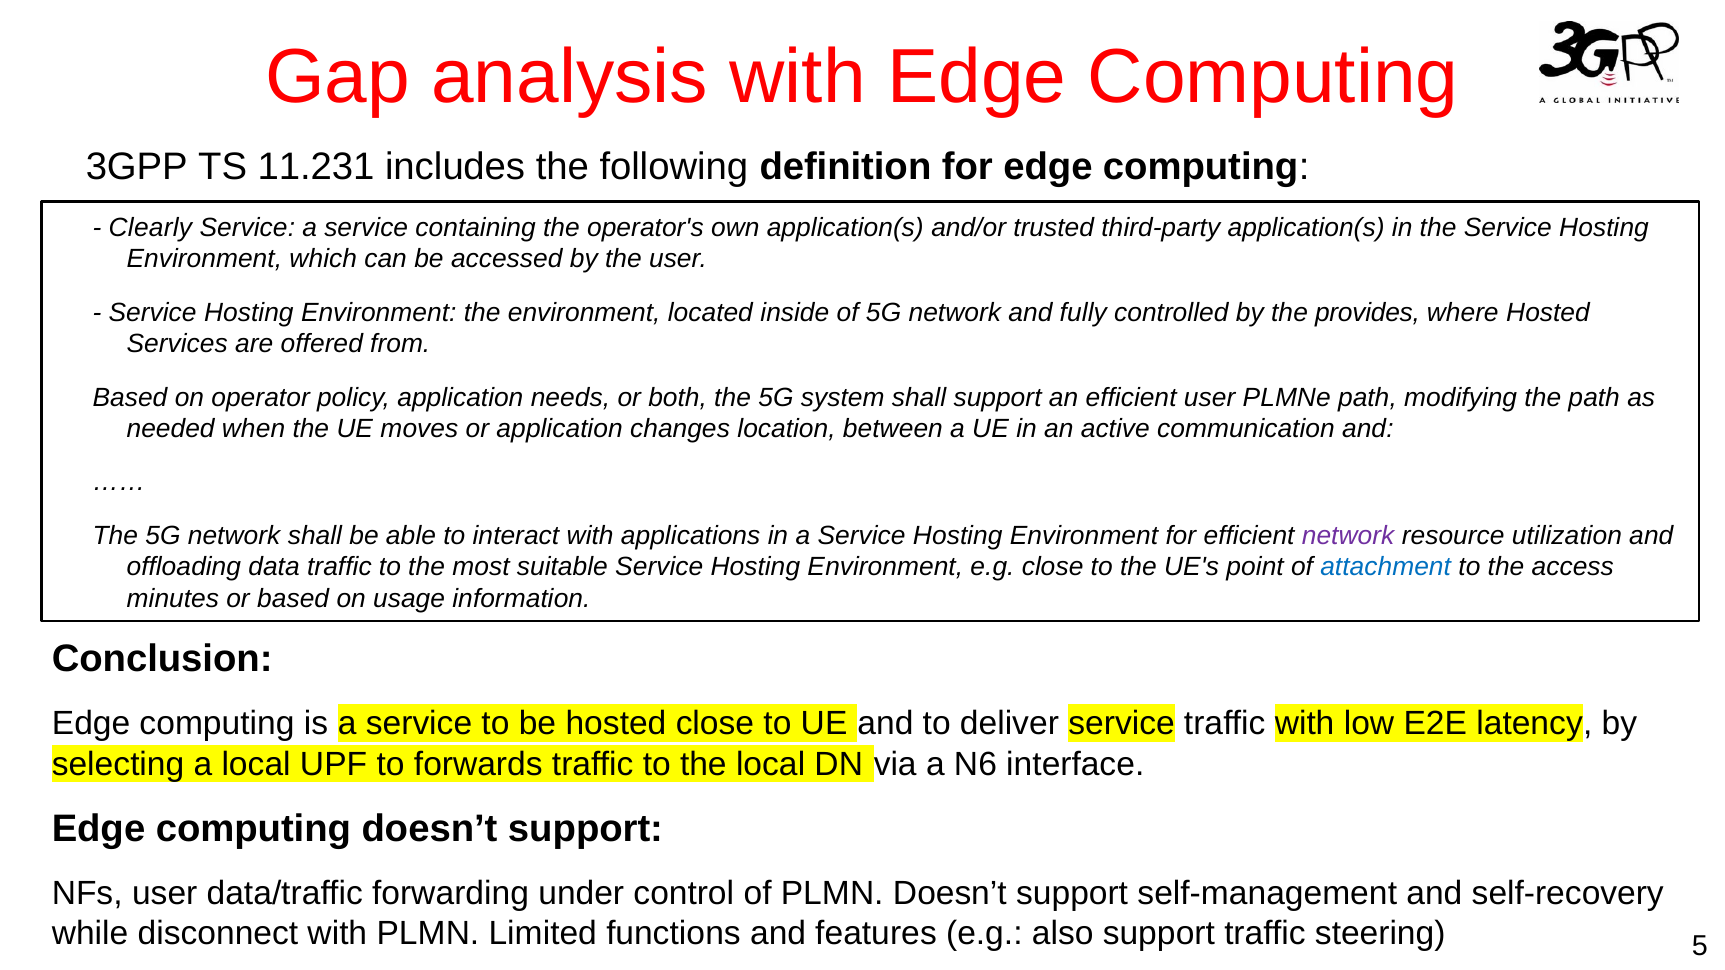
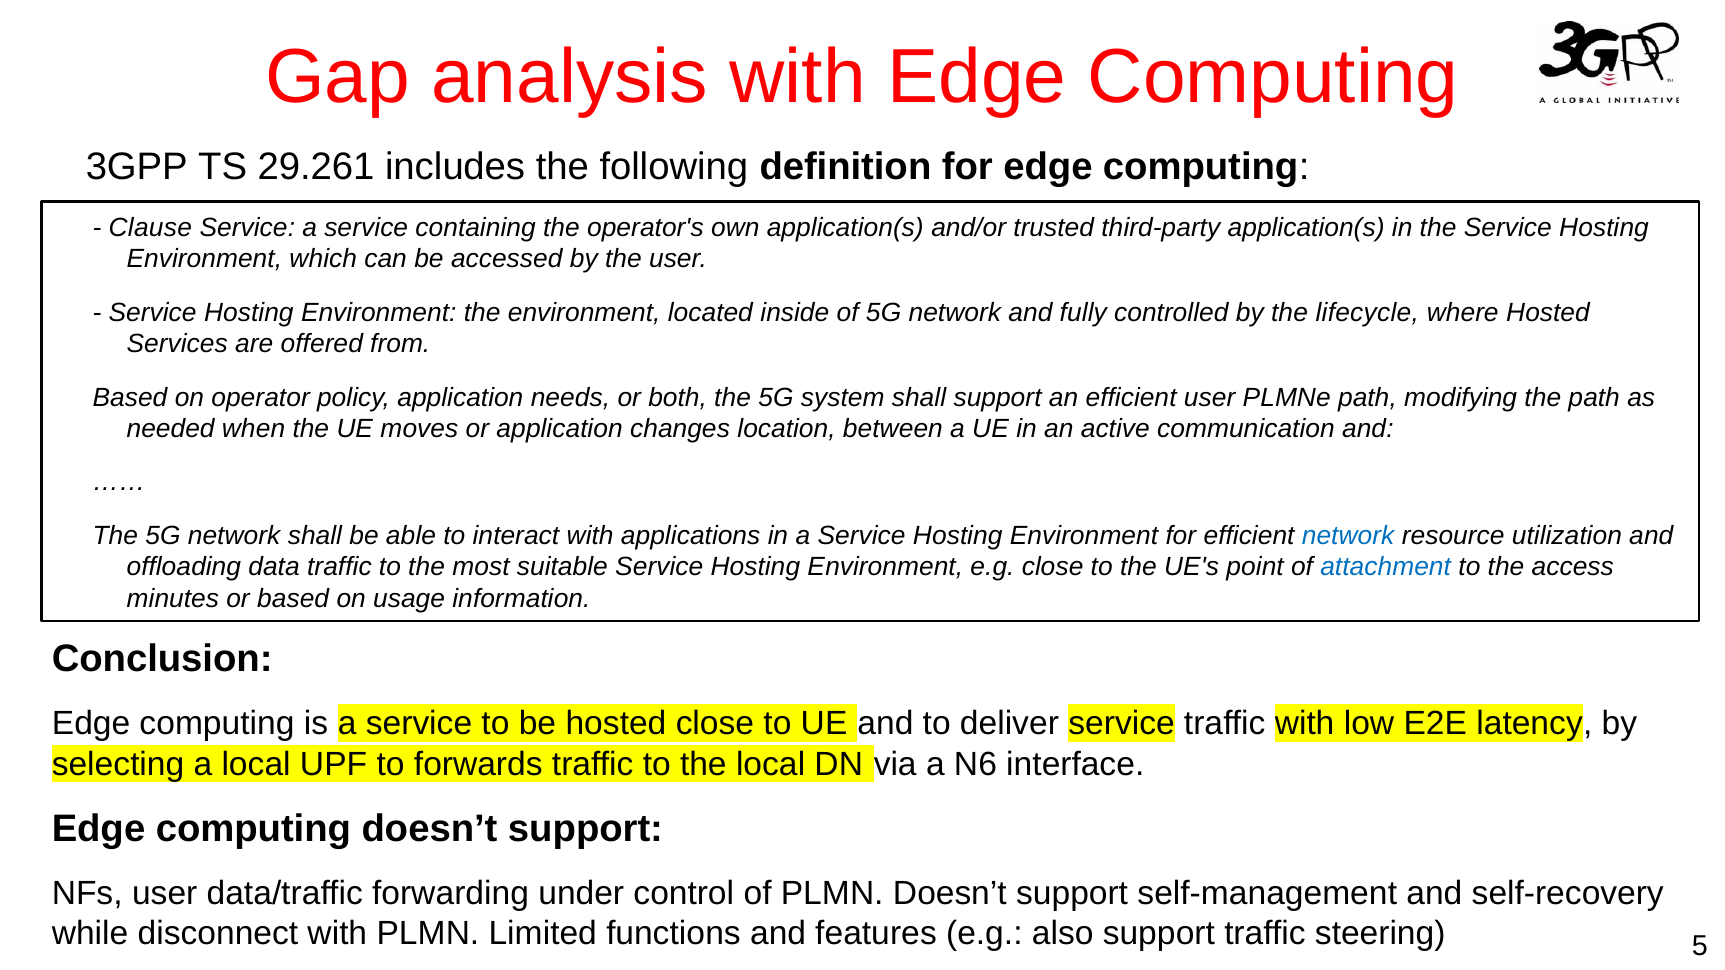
11.231: 11.231 -> 29.261
Clearly: Clearly -> Clause
provides: provides -> lifecycle
network at (1348, 536) colour: purple -> blue
